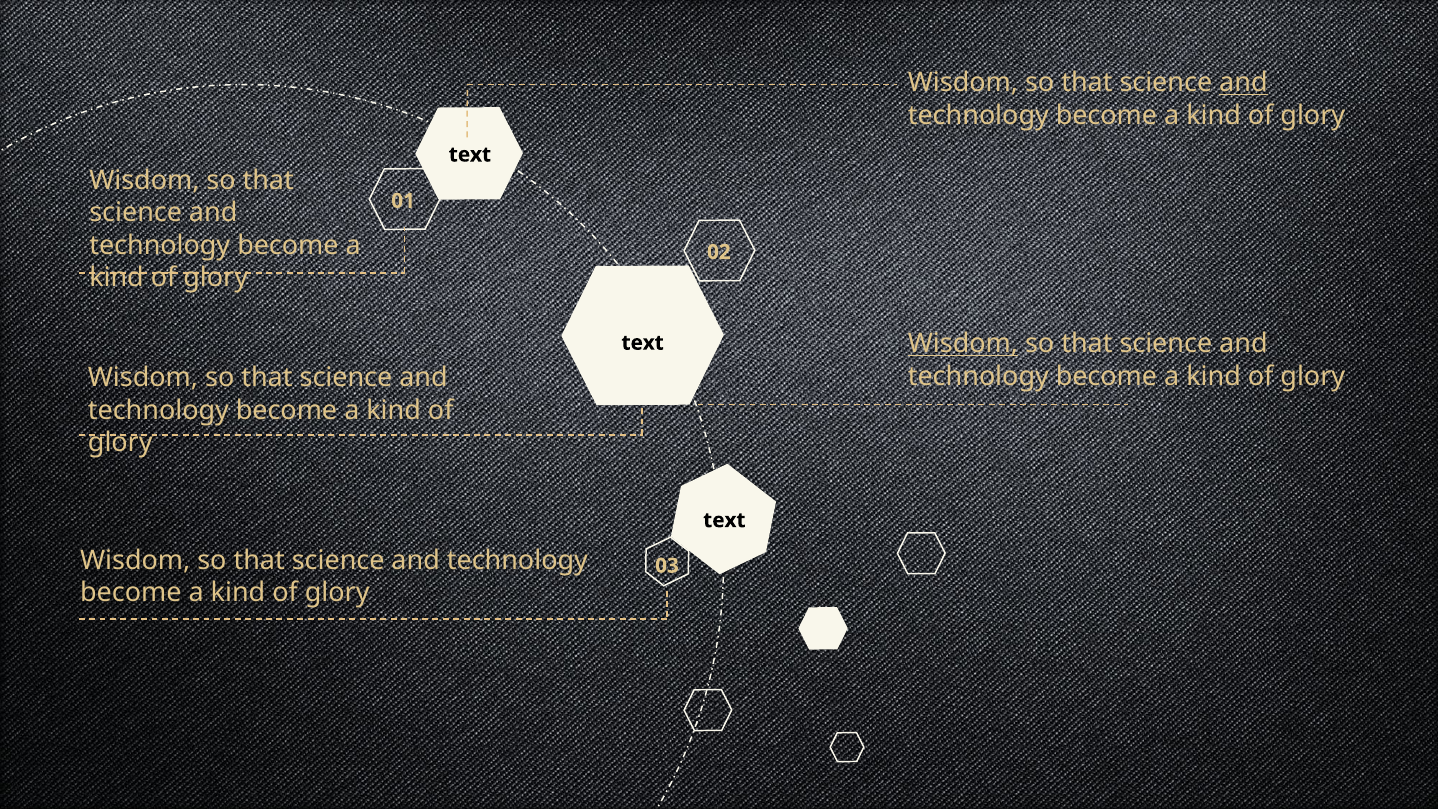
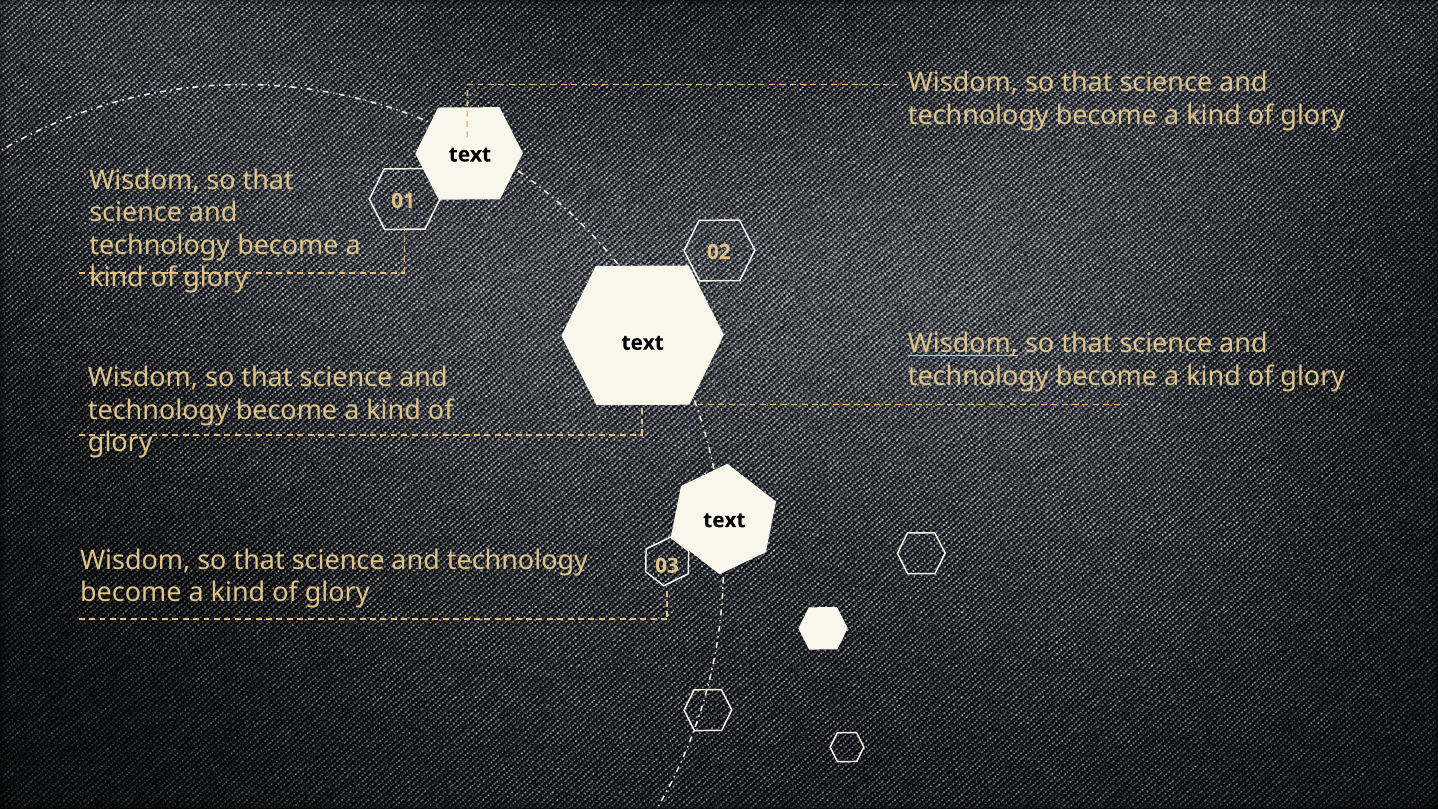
and at (1243, 83) underline: present -> none
